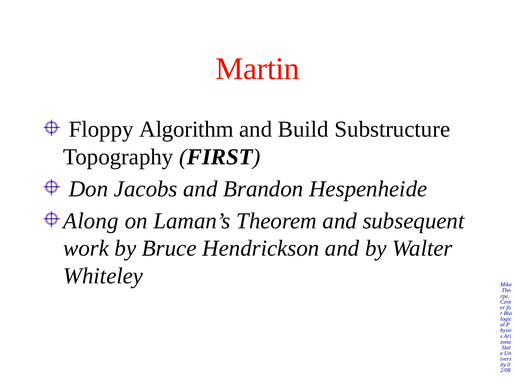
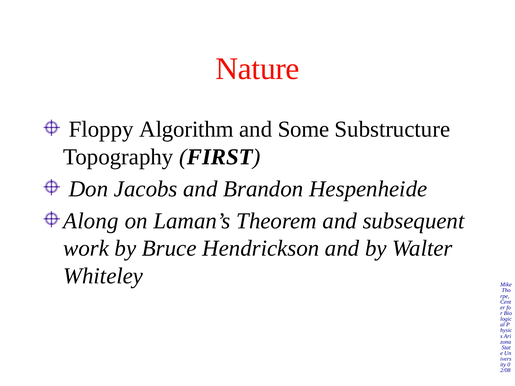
Martin: Martin -> Nature
Build: Build -> Some
